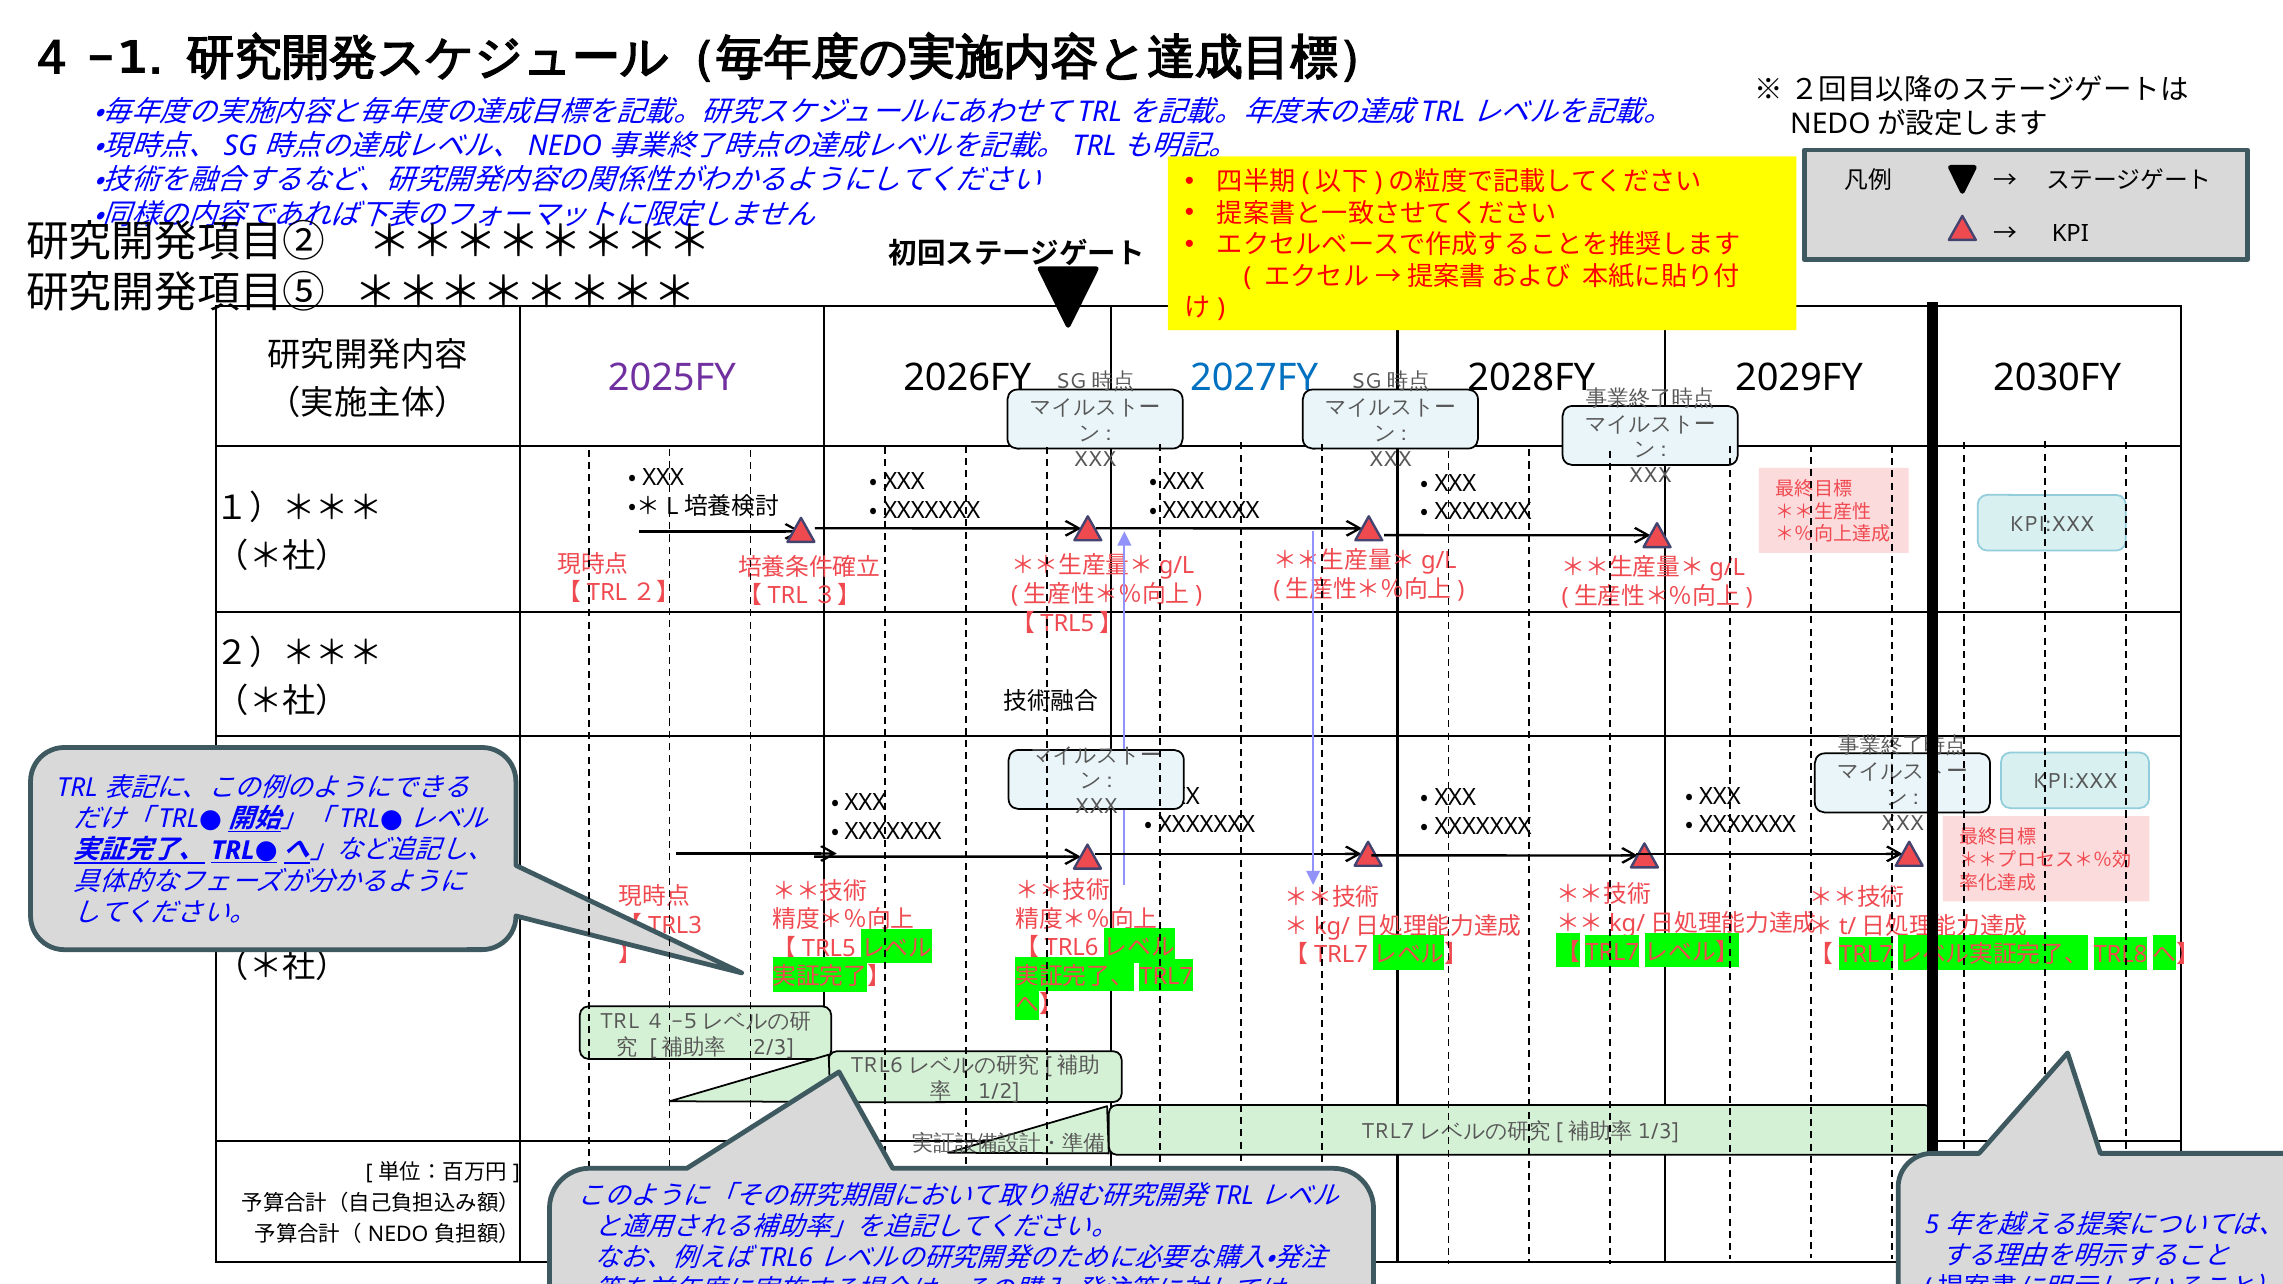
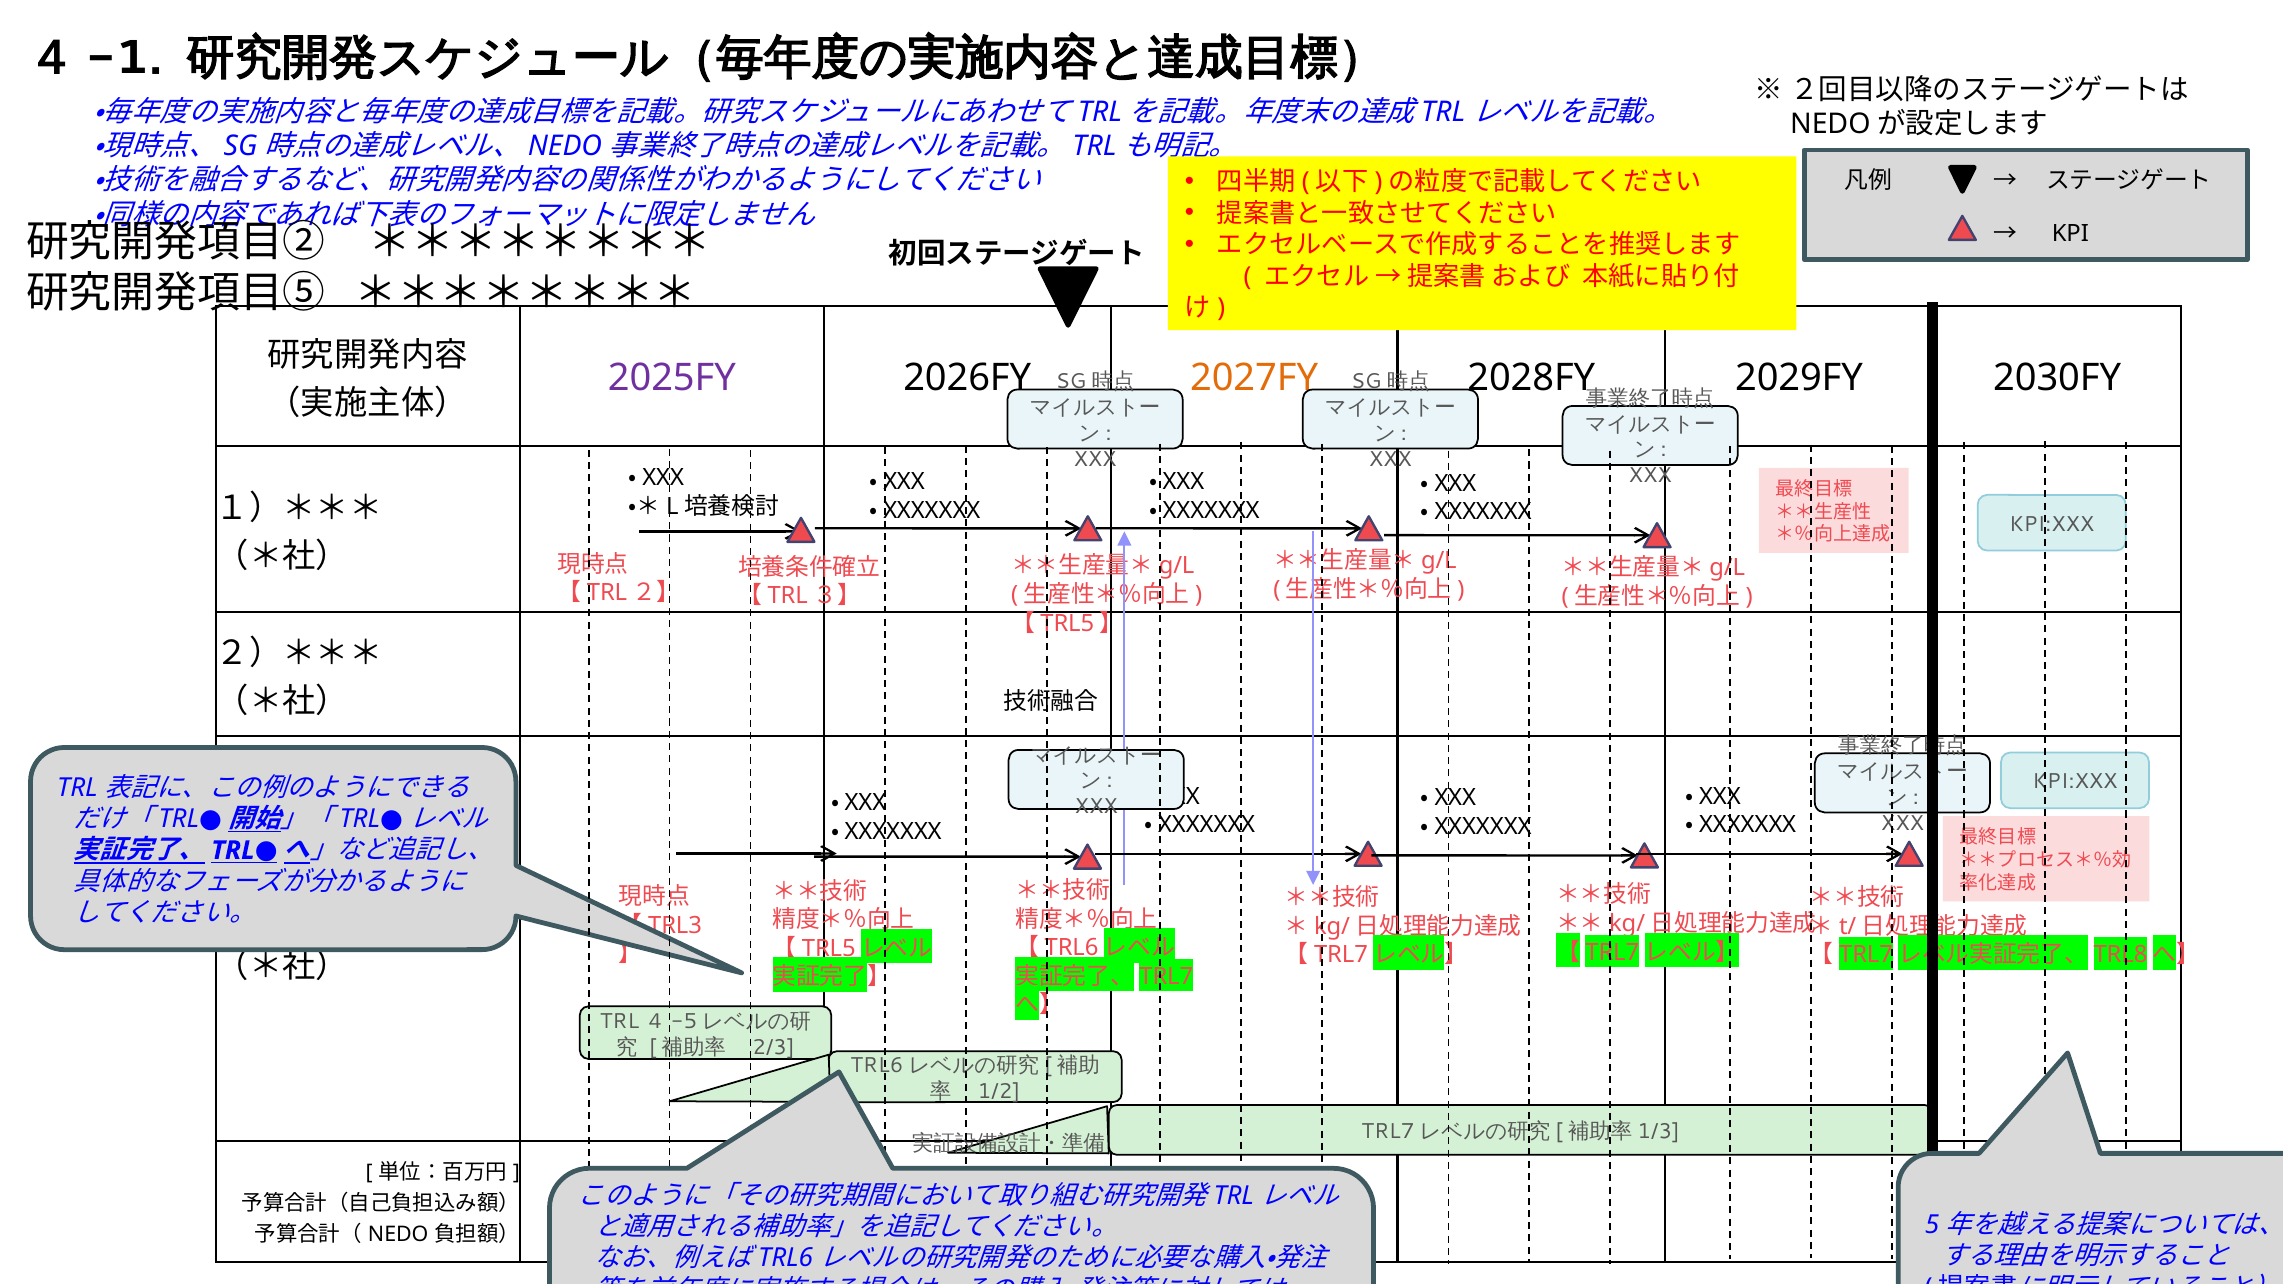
2027FY colour: blue -> orange
